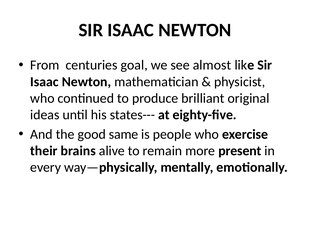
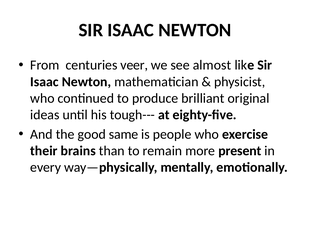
goal: goal -> veer
states---: states--- -> tough---
alive: alive -> than
